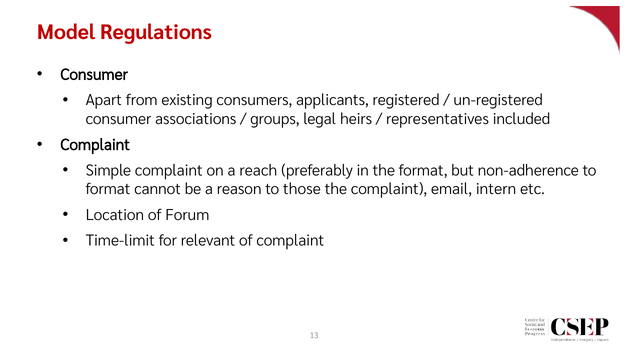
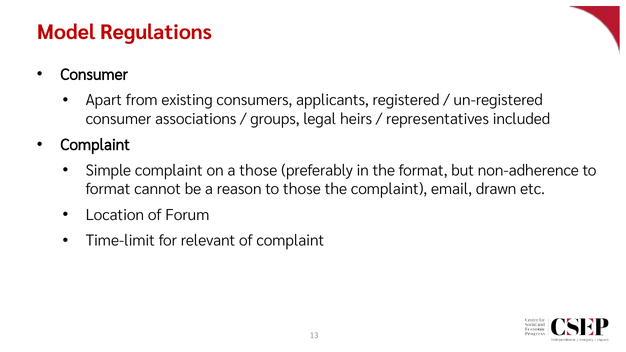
a reach: reach -> those
intern: intern -> drawn
